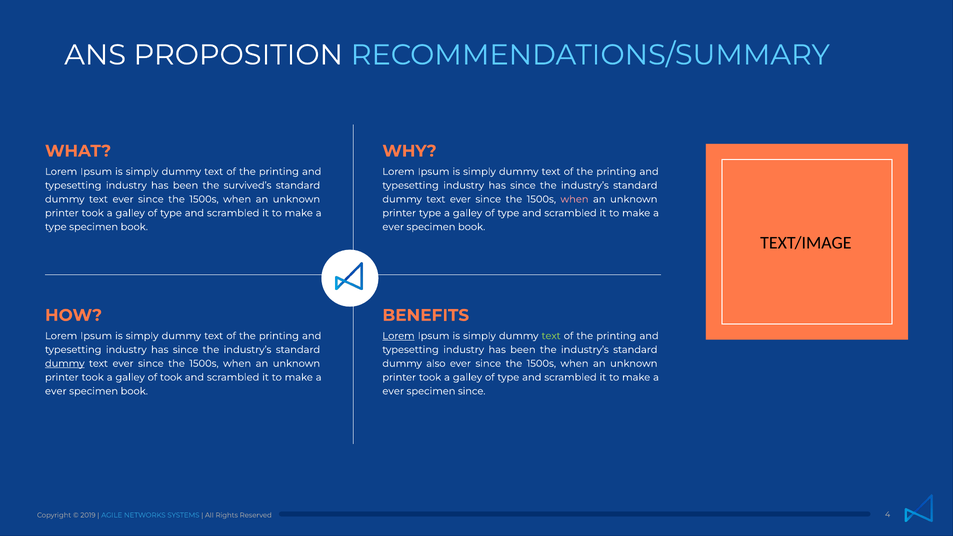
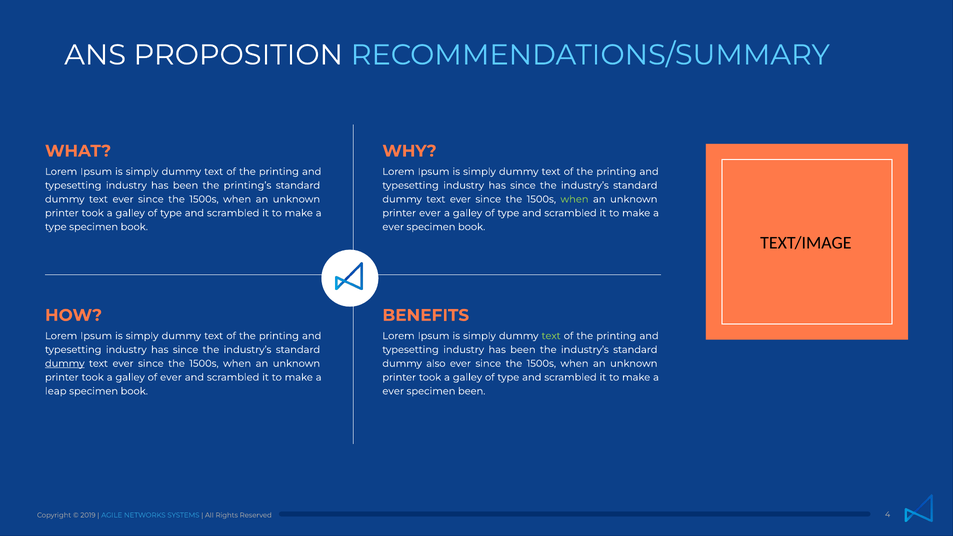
survived’s: survived’s -> printing’s
when at (574, 199) colour: pink -> light green
printer type: type -> ever
Lorem at (399, 336) underline: present -> none
of took: took -> ever
ever at (56, 391): ever -> leap
specimen since: since -> been
